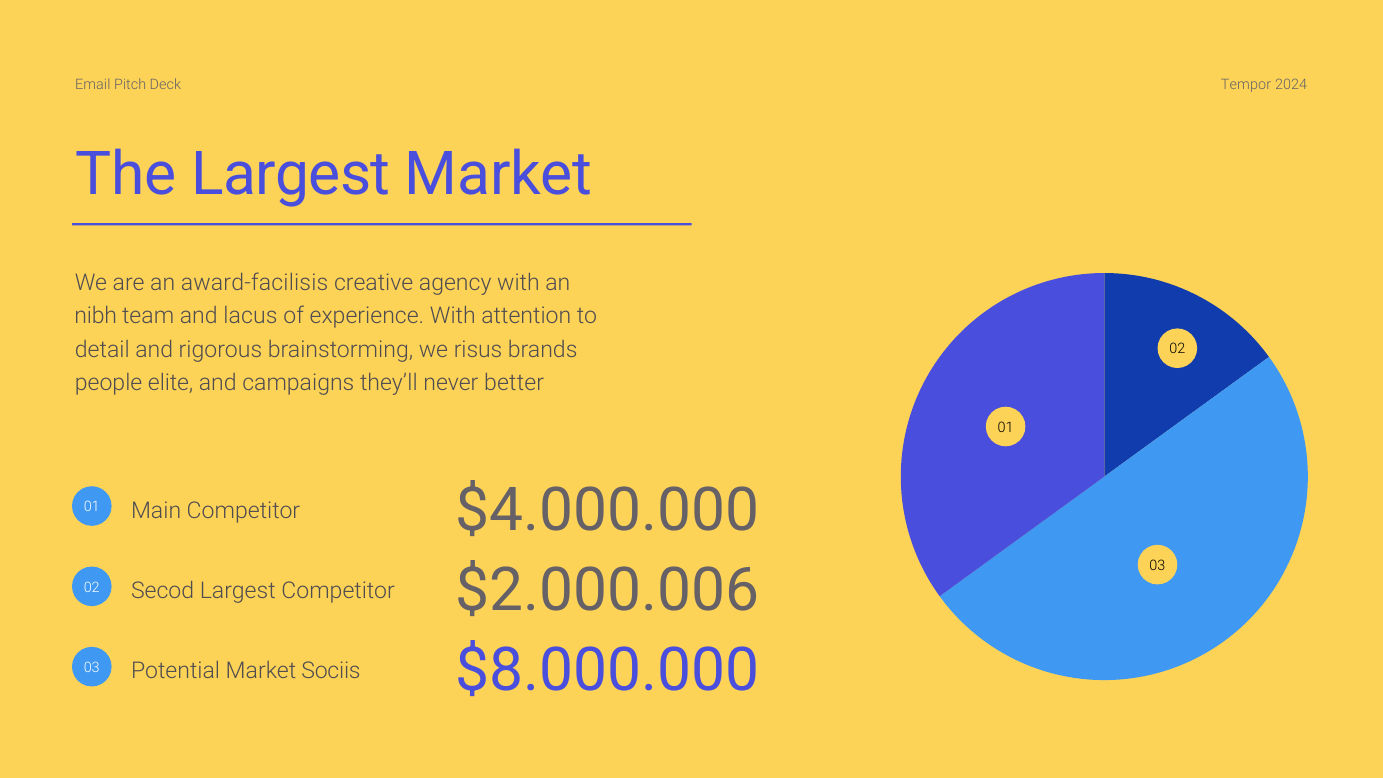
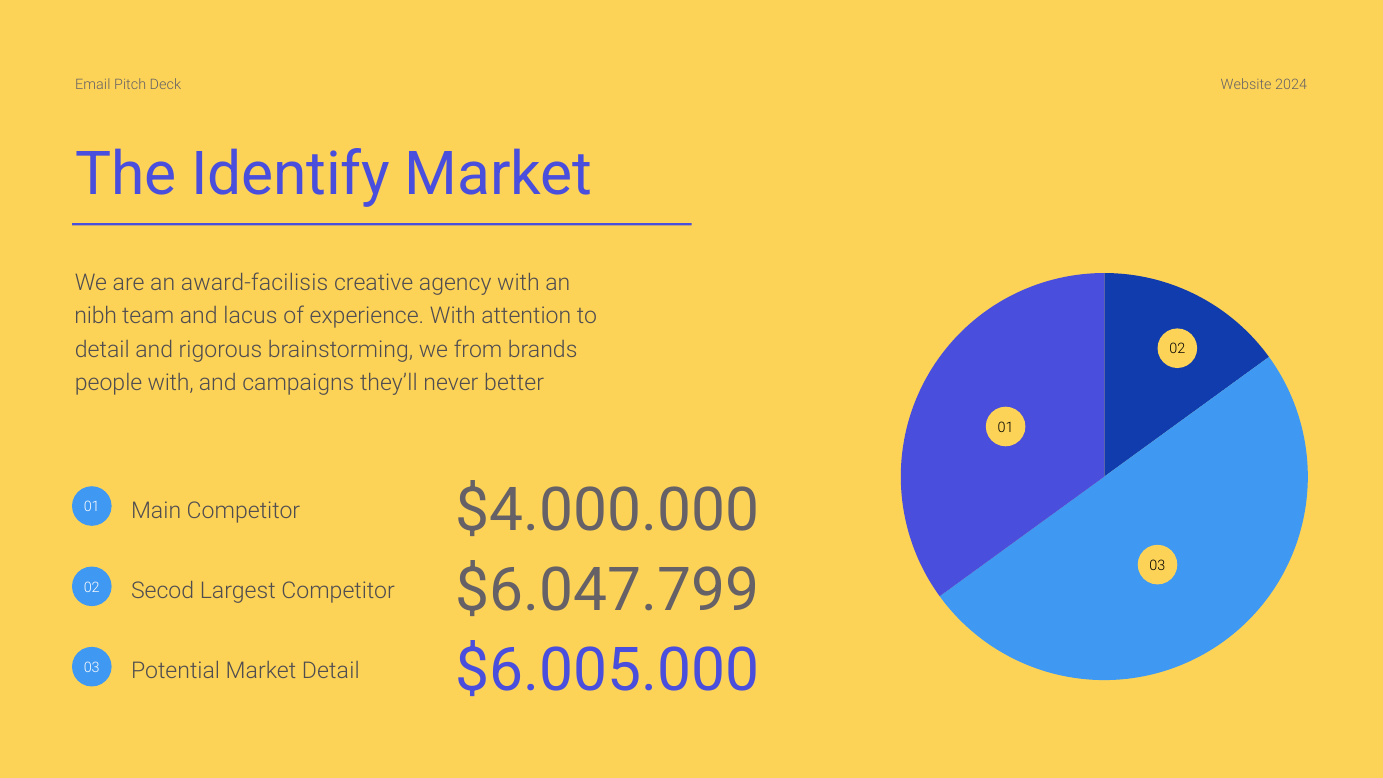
Tempor: Tempor -> Website
The Largest: Largest -> Identify
risus: risus -> from
people elite: elite -> with
$2.000.006: $2.000.006 -> $6.047.799
Market Sociis: Sociis -> Detail
$8.000.000: $8.000.000 -> $6.005.000
